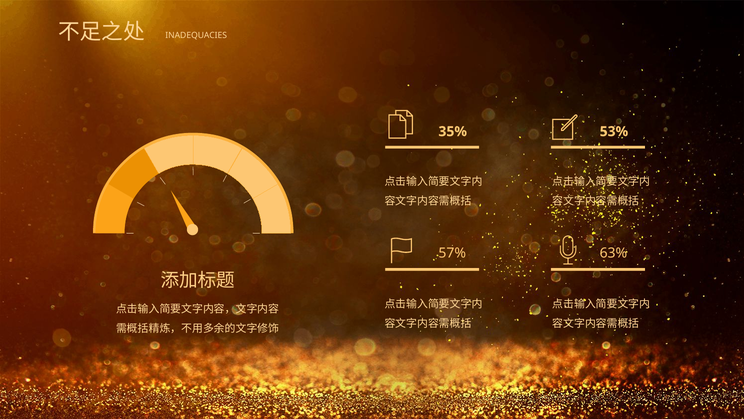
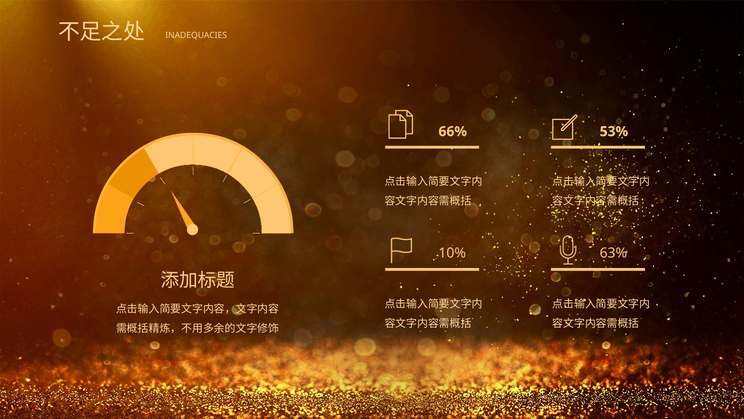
35%: 35% -> 66%
57%: 57% -> 10%
